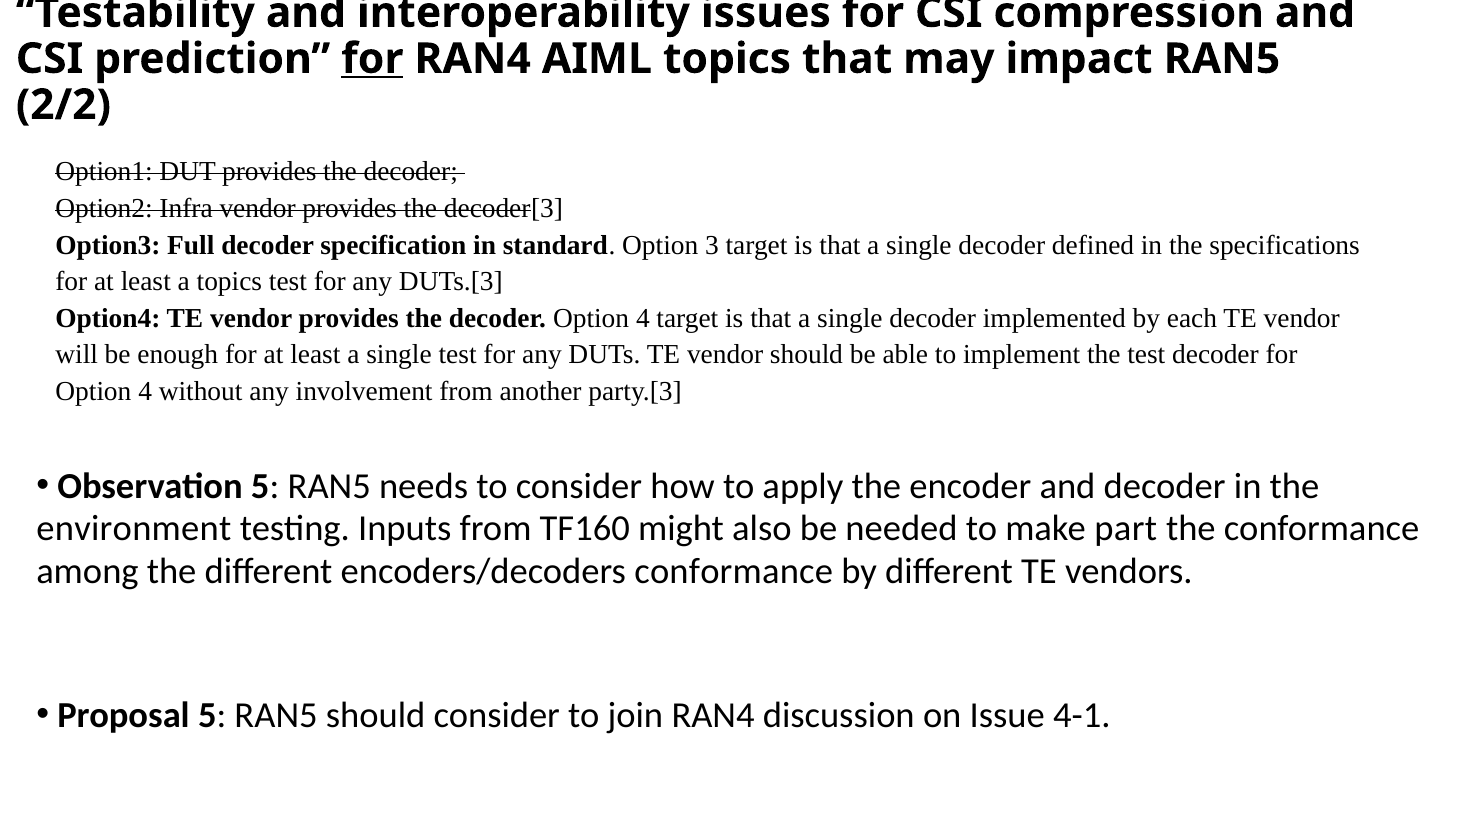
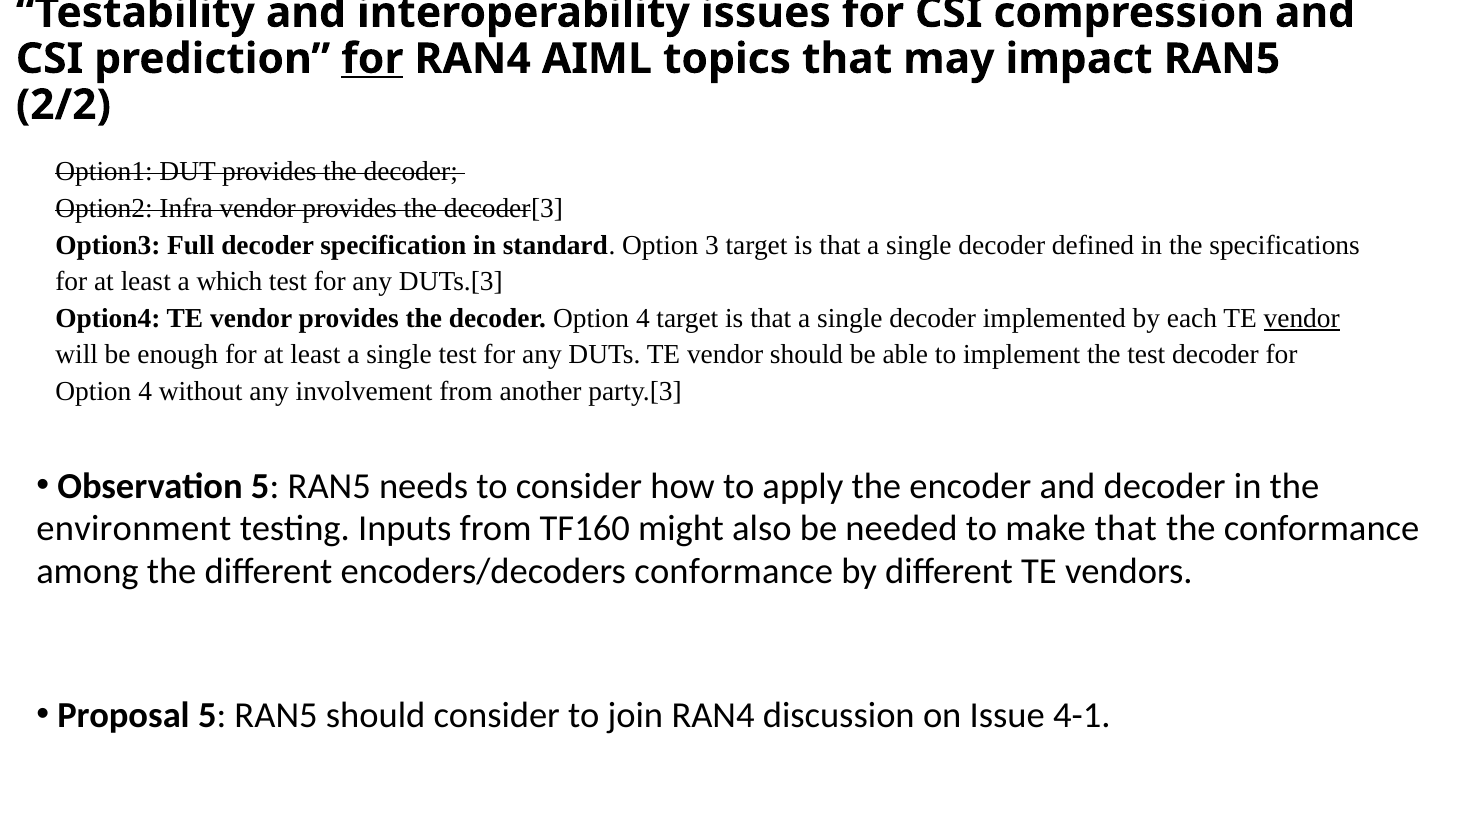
a topics: topics -> which
vendor at (1302, 318) underline: none -> present
make part: part -> that
